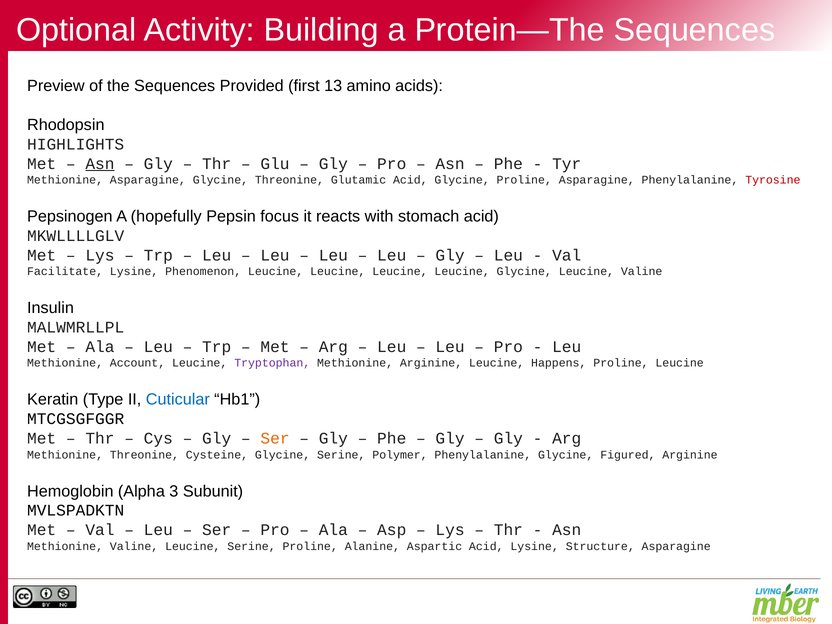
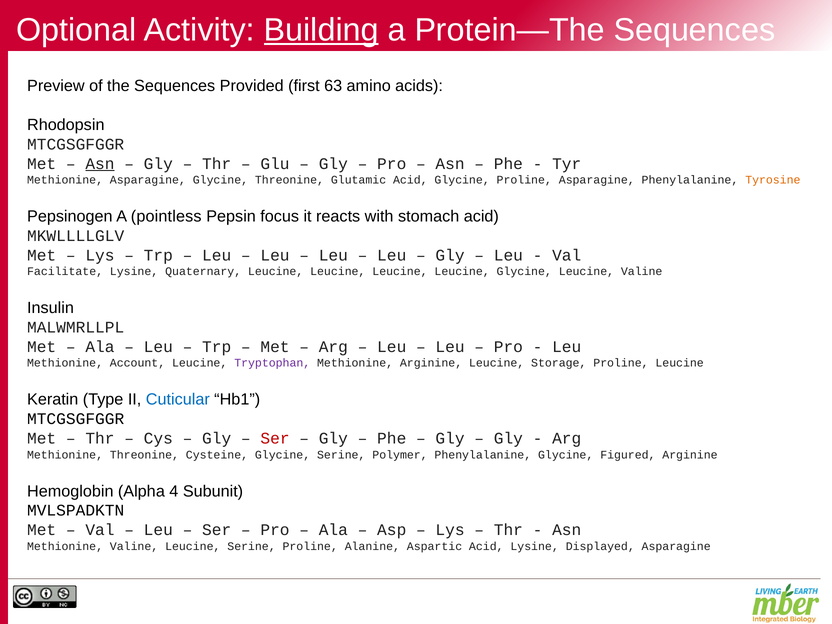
Building underline: none -> present
13: 13 -> 63
HIGHLIGHTS at (76, 144): HIGHLIGHTS -> MTCGSGFGGR
Tyrosine colour: red -> orange
hopefully: hopefully -> pointless
Phenomenon: Phenomenon -> Quaternary
Happens: Happens -> Storage
Ser at (275, 438) colour: orange -> red
3: 3 -> 4
Structure: Structure -> Displayed
